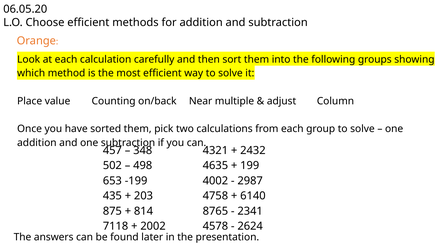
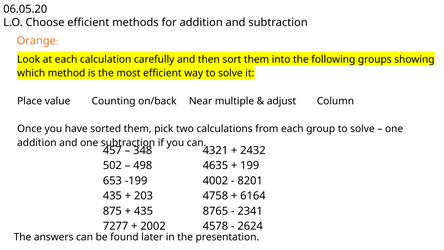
2987: 2987 -> 8201
6140: 6140 -> 6164
814 at (143, 211): 814 -> 435
7118: 7118 -> 7277
